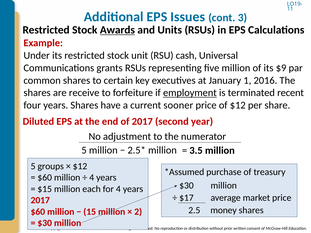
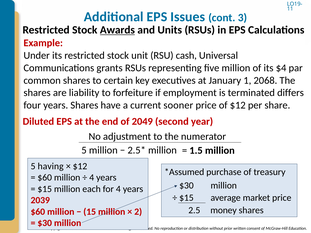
$9: $9 -> $4
2016: 2016 -> 2068
receive: receive -> liability
employment underline: present -> none
recent: recent -> differs
of 2017: 2017 -> 2049
3.5: 3.5 -> 1.5
groups: groups -> having
$17 at (186, 198): $17 -> $15
2017 at (40, 200): 2017 -> 2039
